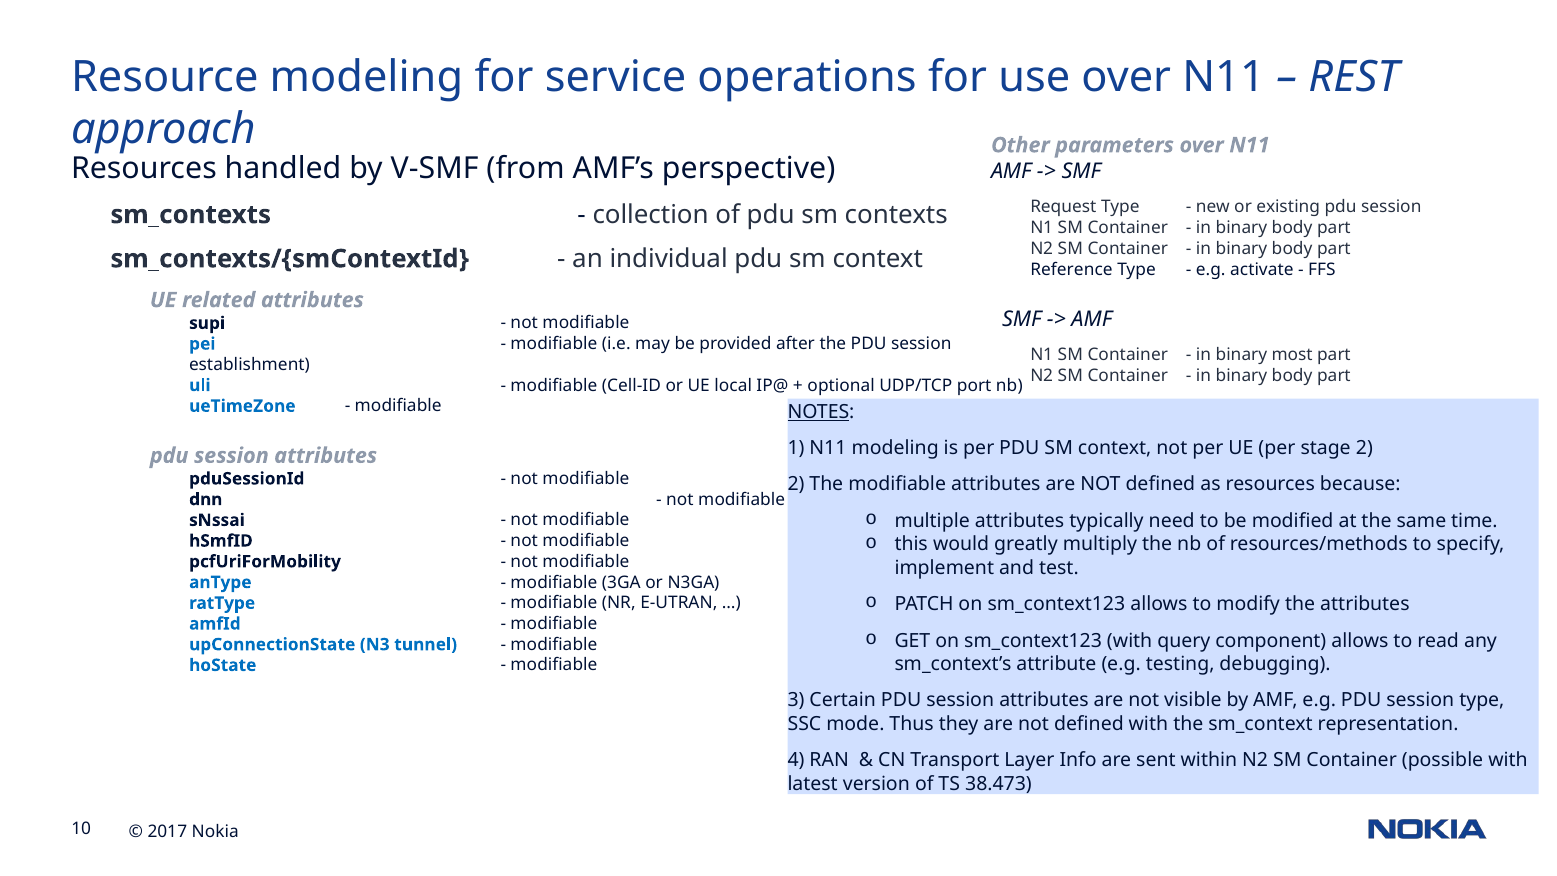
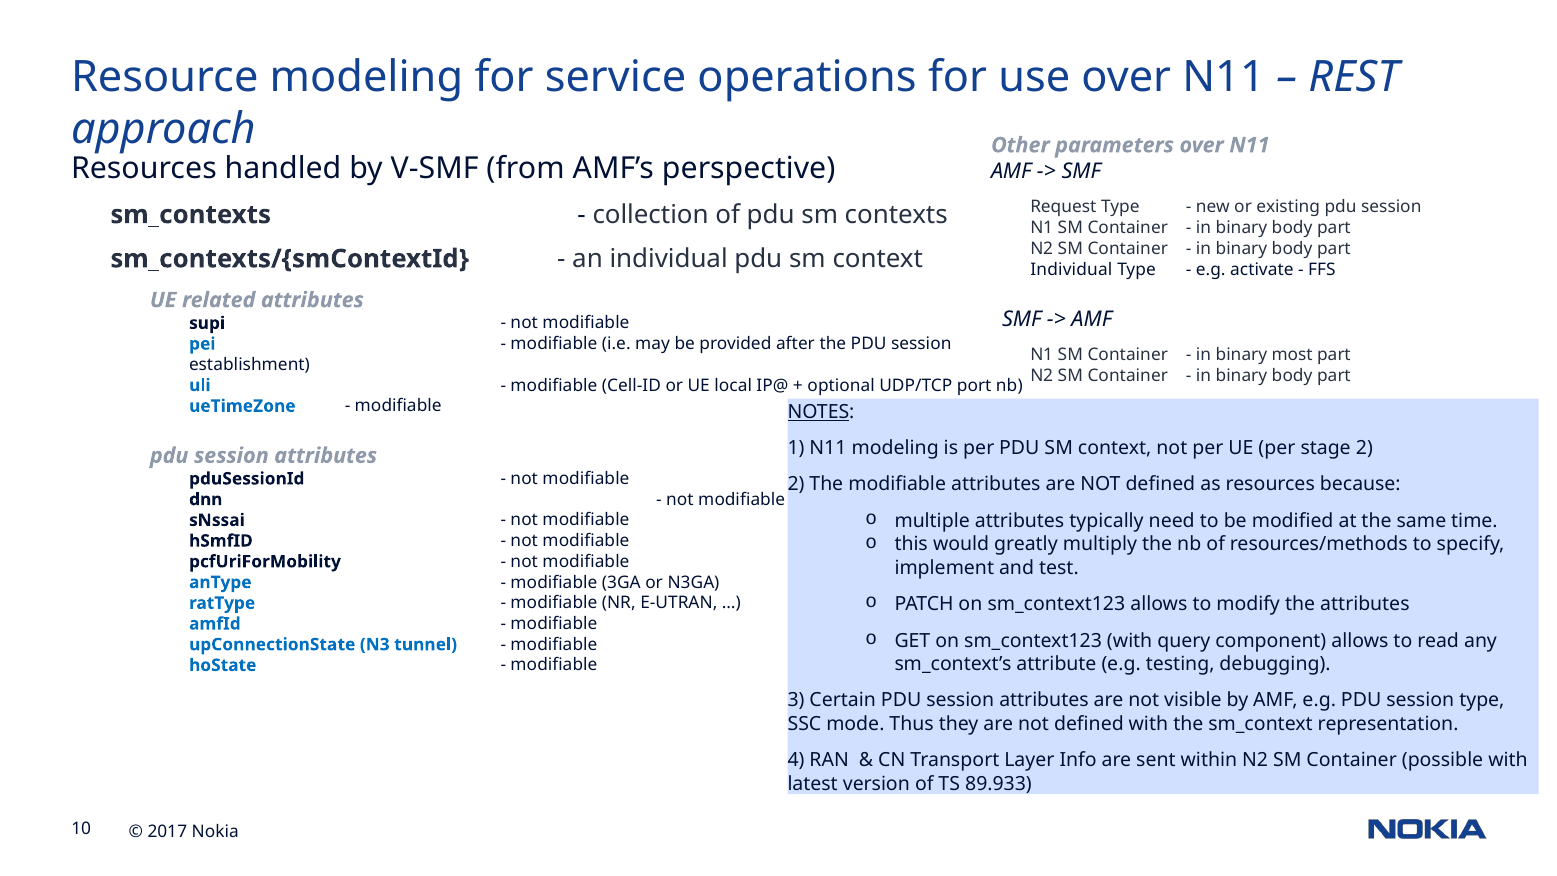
Reference at (1071, 269): Reference -> Individual
38.473: 38.473 -> 89.933
